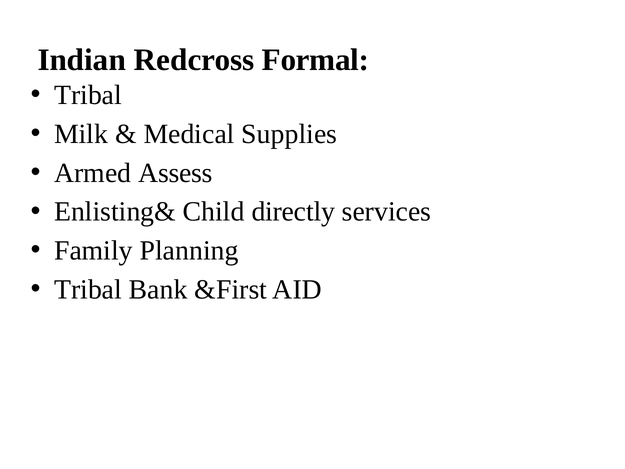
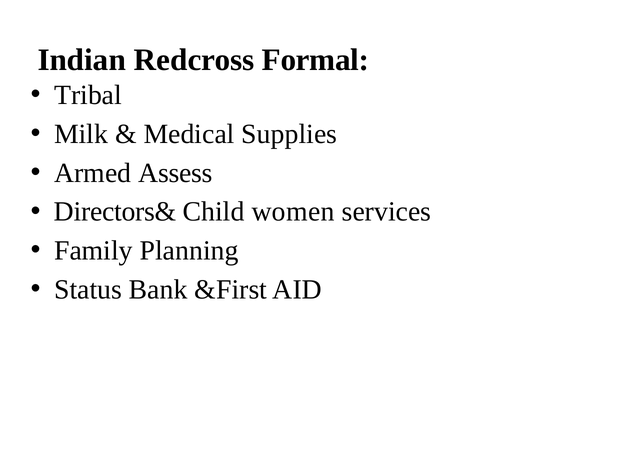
Enlisting&: Enlisting& -> Directors&
directly: directly -> women
Tribal at (88, 290): Tribal -> Status
